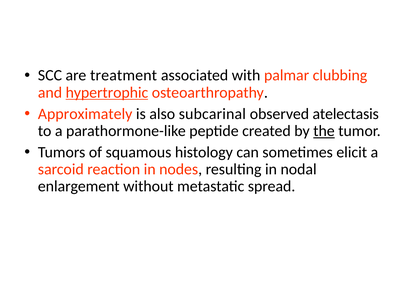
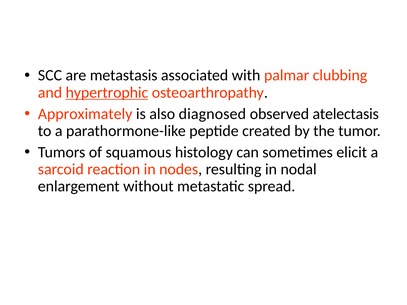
treatment: treatment -> metastasis
subcarinal: subcarinal -> diagnosed
the underline: present -> none
